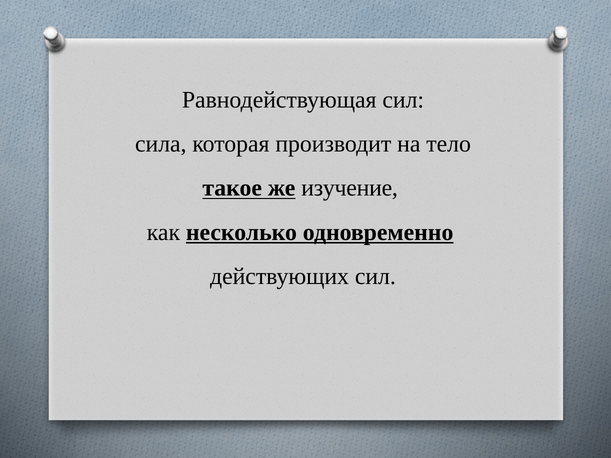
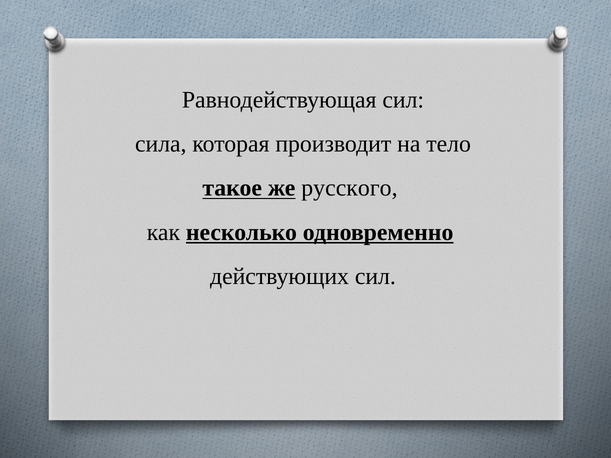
изучение: изучение -> русского
